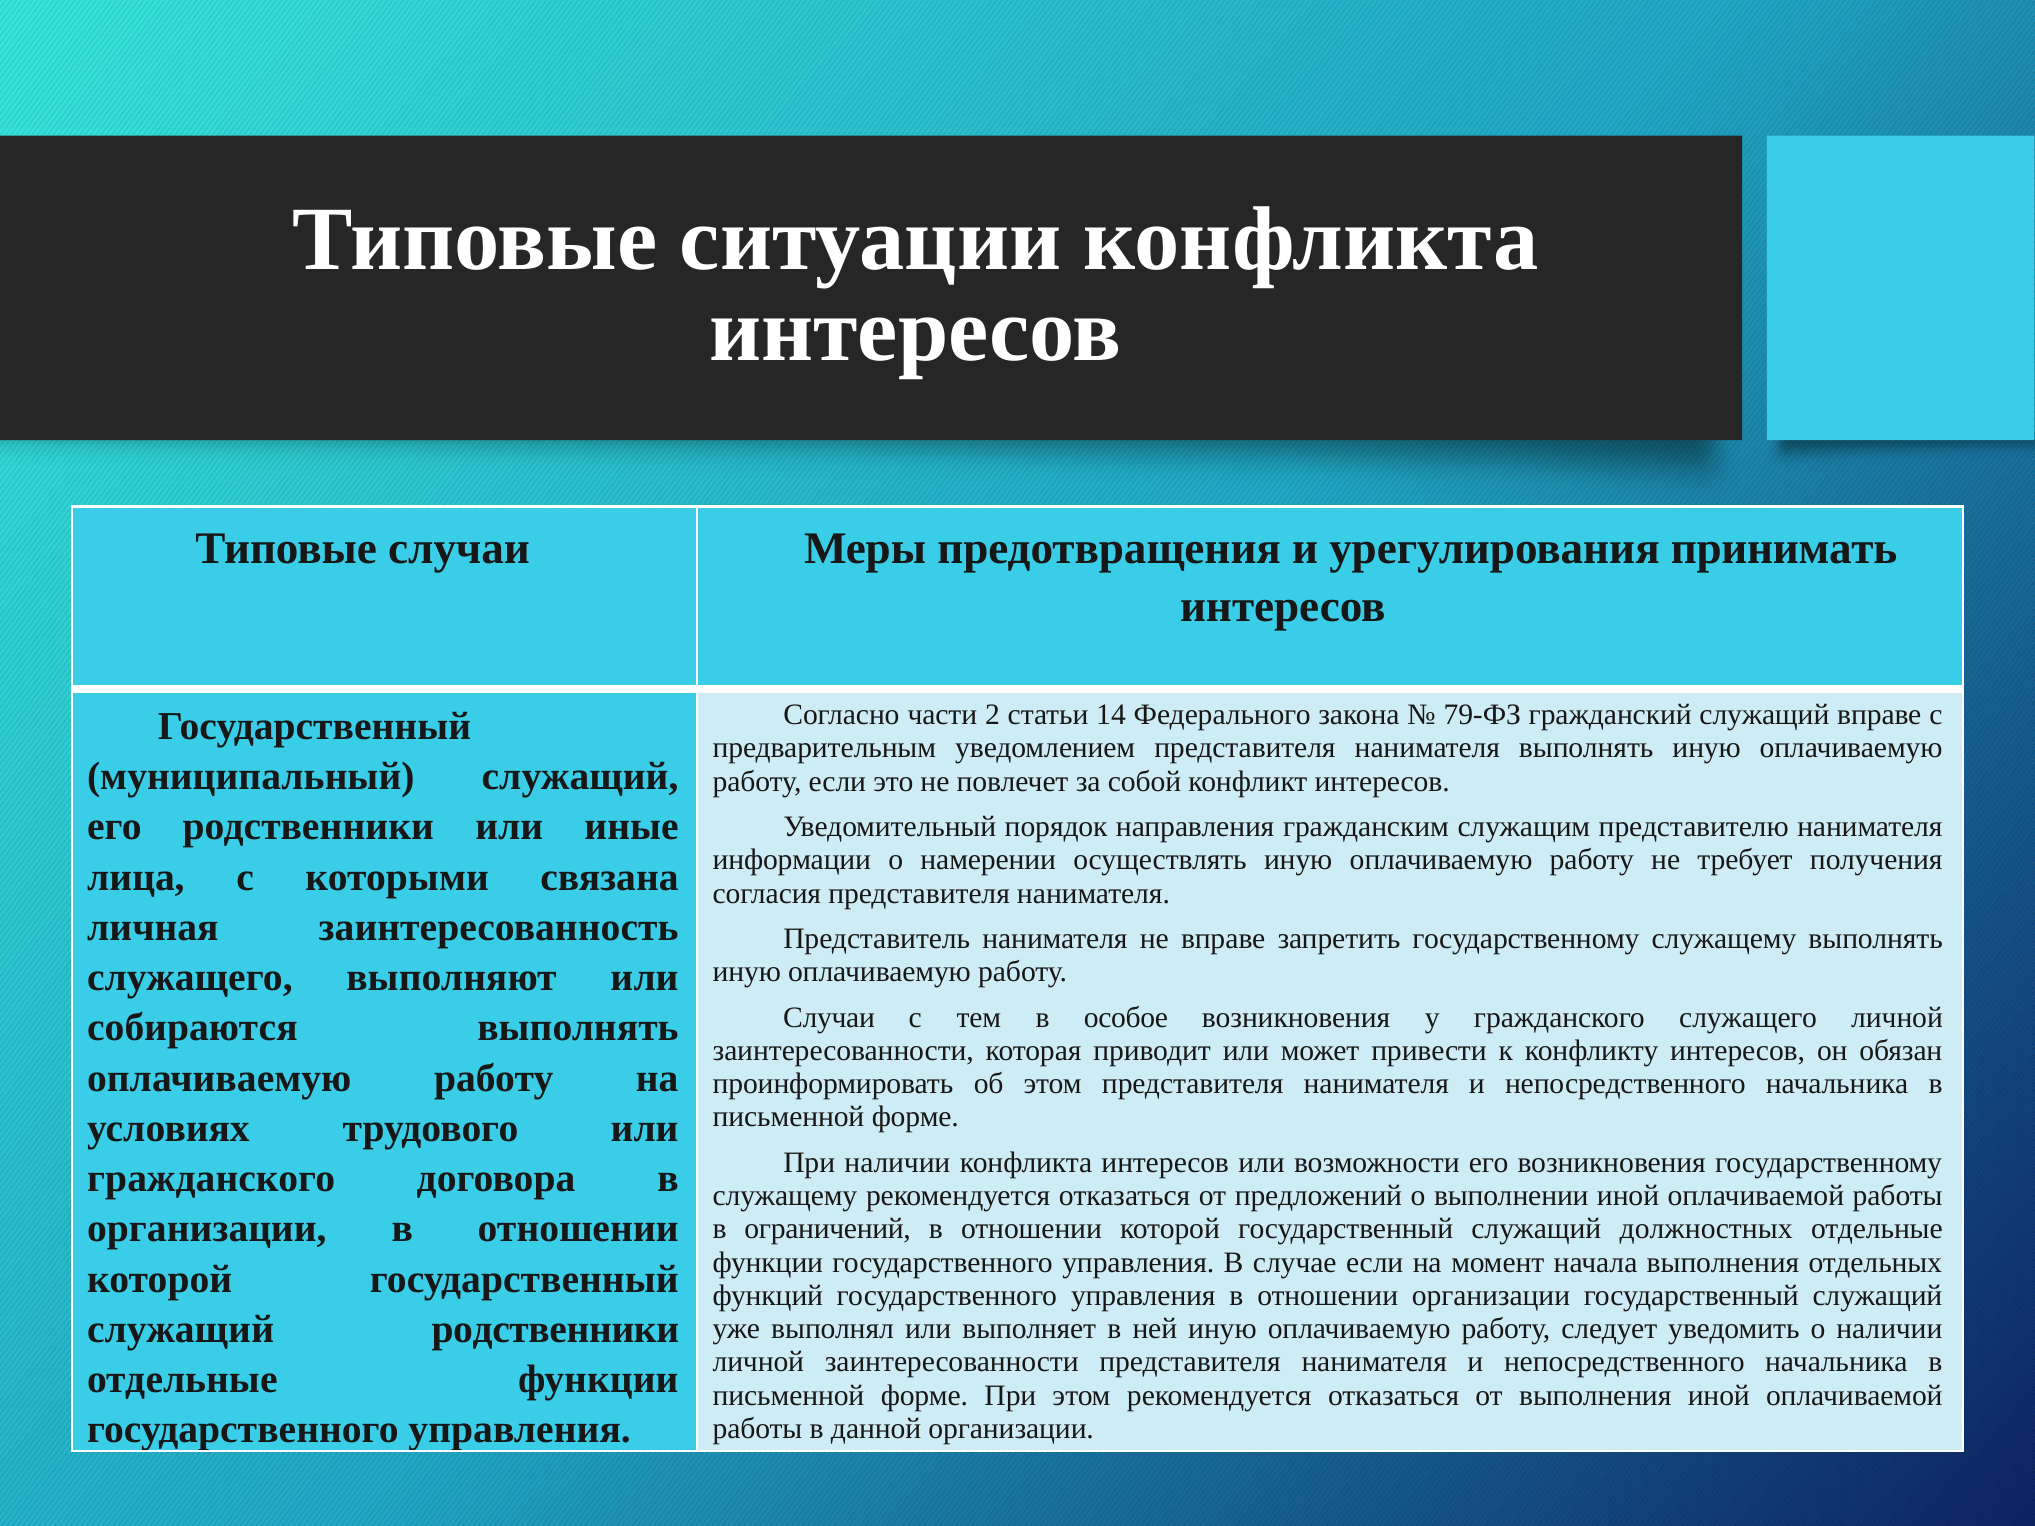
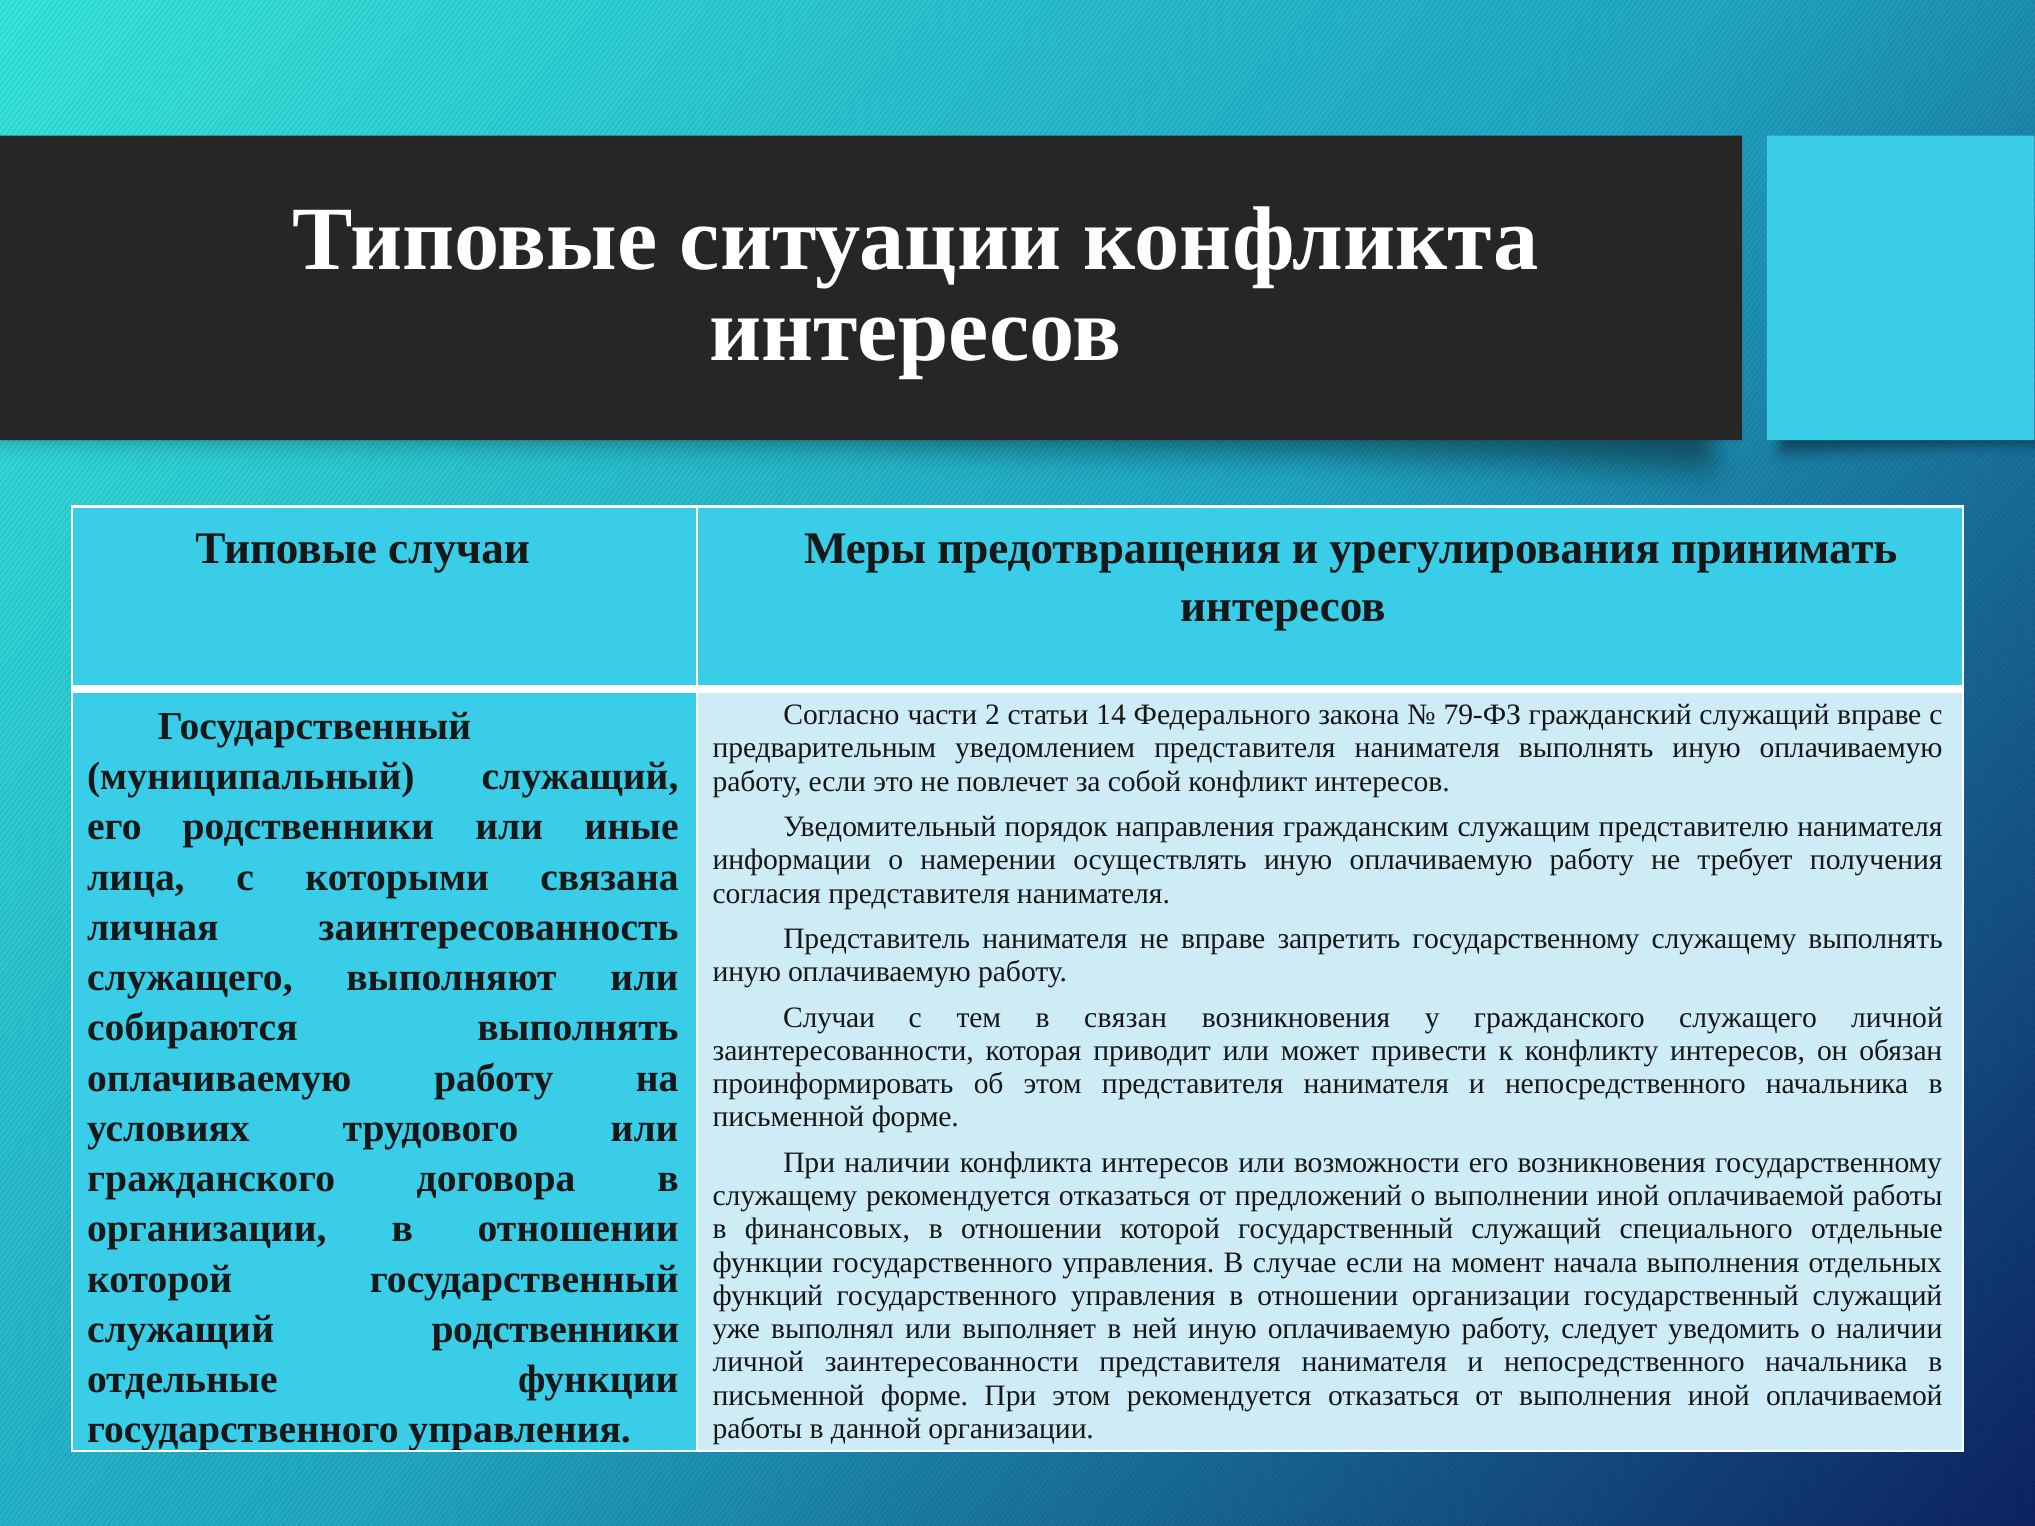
особое: особое -> связан
ограничений: ограничений -> финансовых
должностных: должностных -> специального
